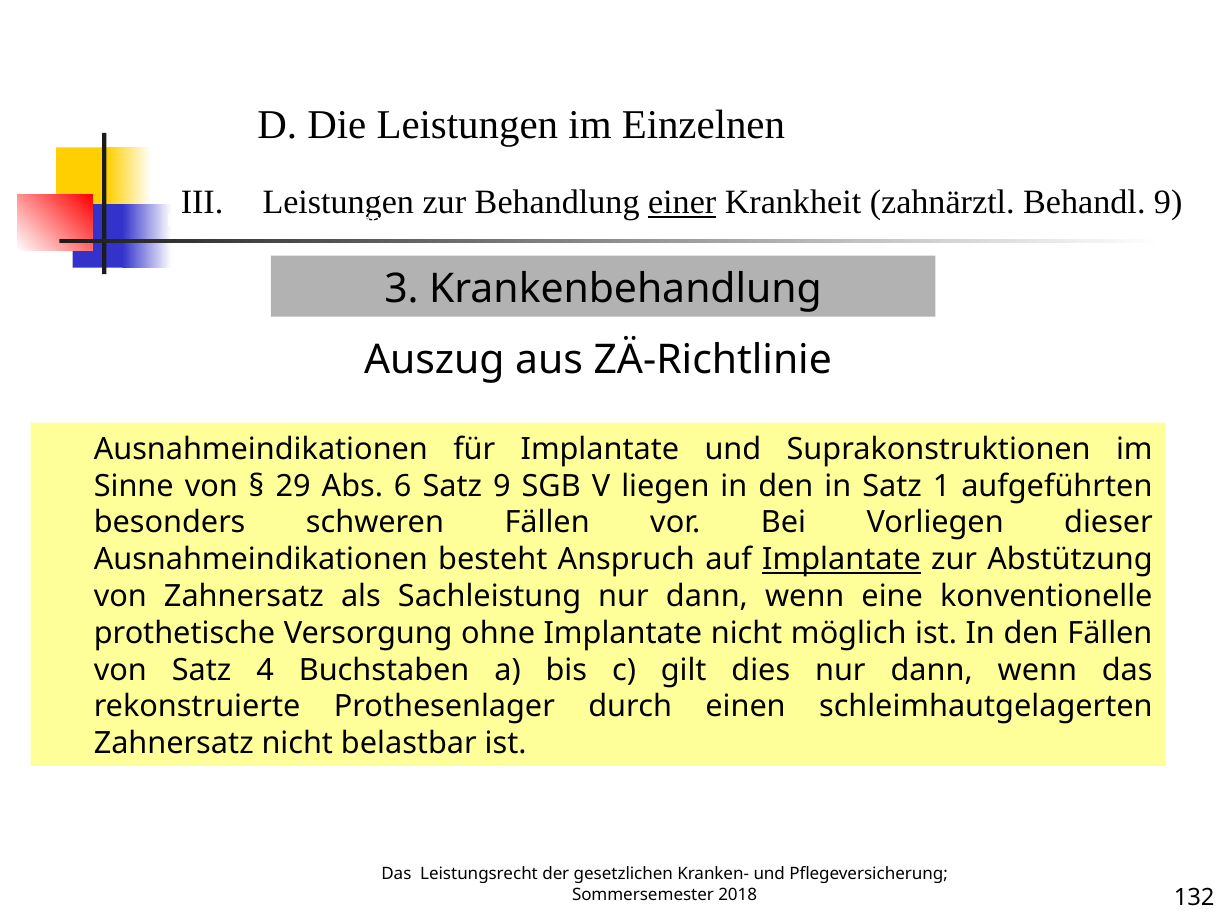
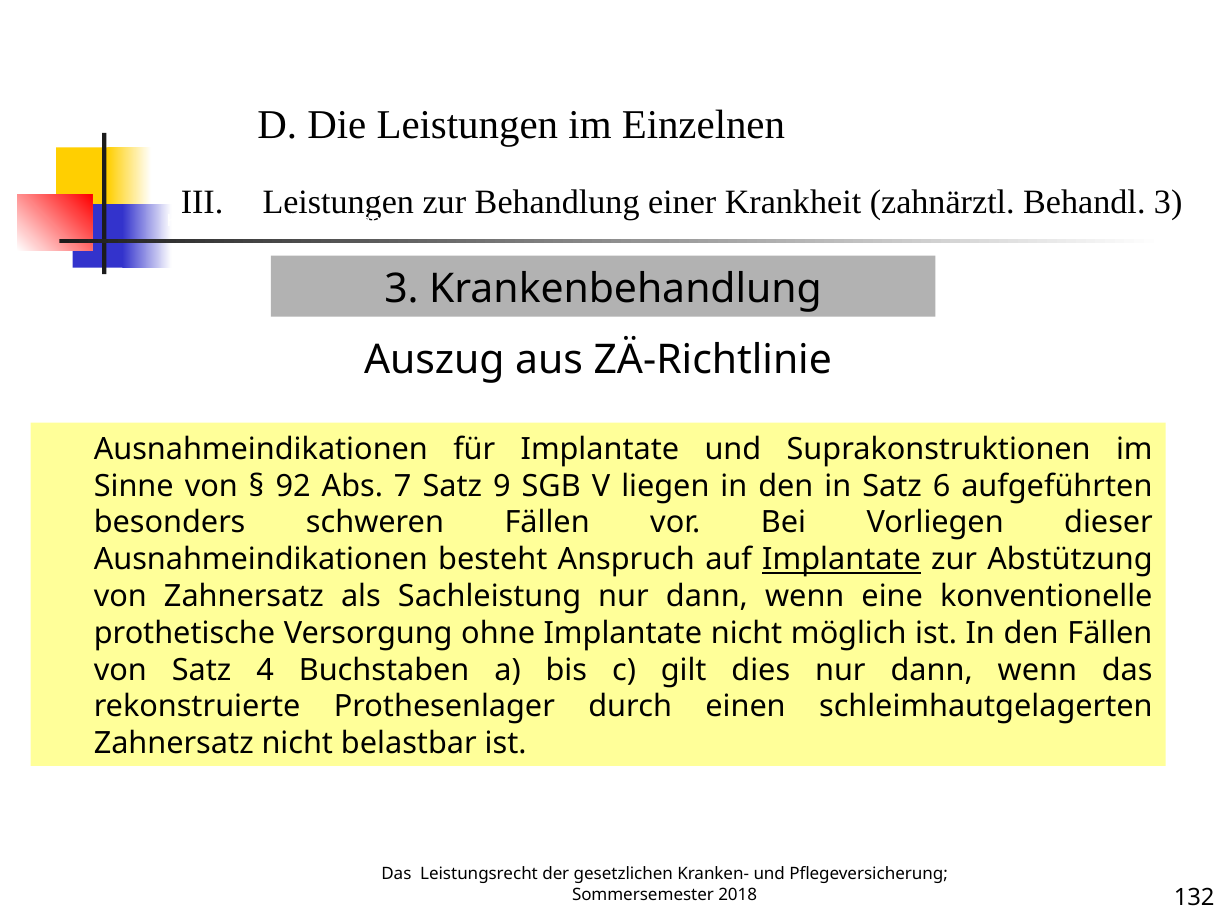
einer underline: present -> none
Behandl 9: 9 -> 3
29: 29 -> 92
6: 6 -> 7
1: 1 -> 6
